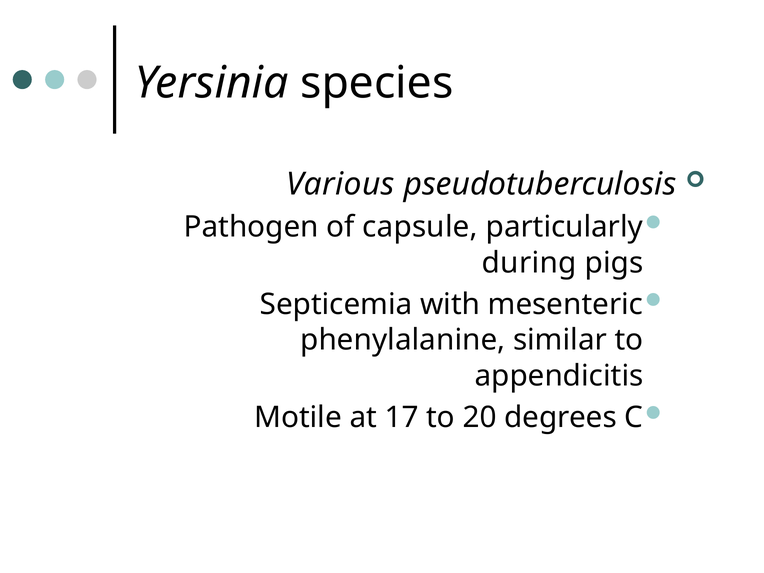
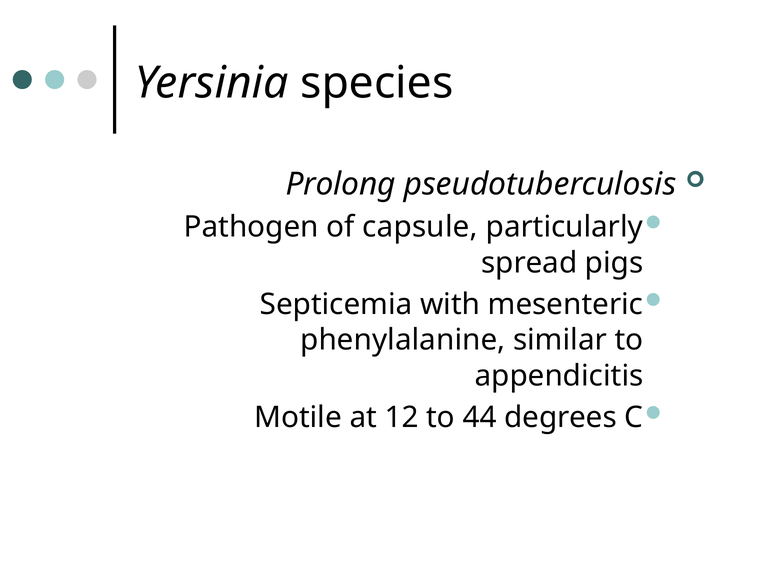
Various: Various -> Prolong
during: during -> spread
17: 17 -> 12
20: 20 -> 44
